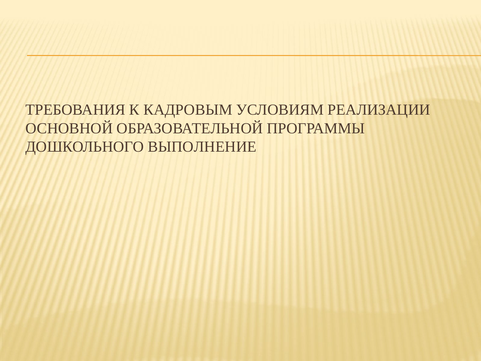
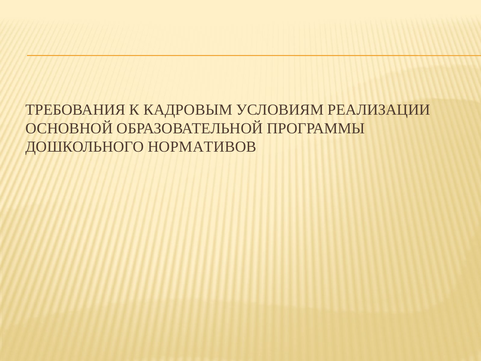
ВЫПОЛНЕНИЕ: ВЫПОЛНЕНИЕ -> НОРМАТИВОВ
